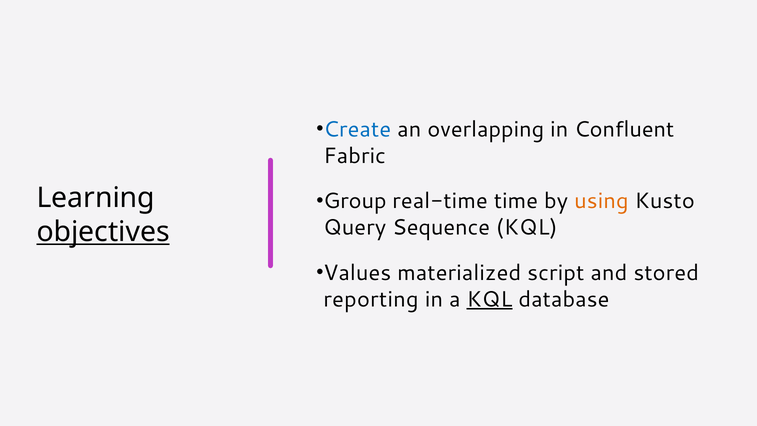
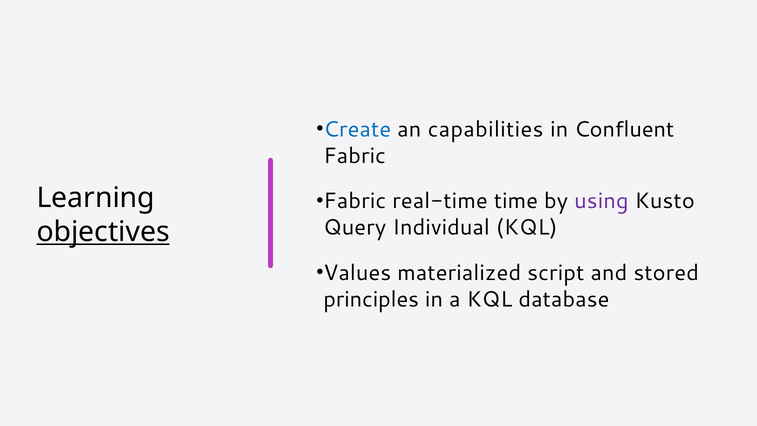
overlapping: overlapping -> capabilities
Group at (355, 201): Group -> Fabric
using colour: orange -> purple
Sequence: Sequence -> Individual
reporting: reporting -> principles
KQL at (489, 299) underline: present -> none
